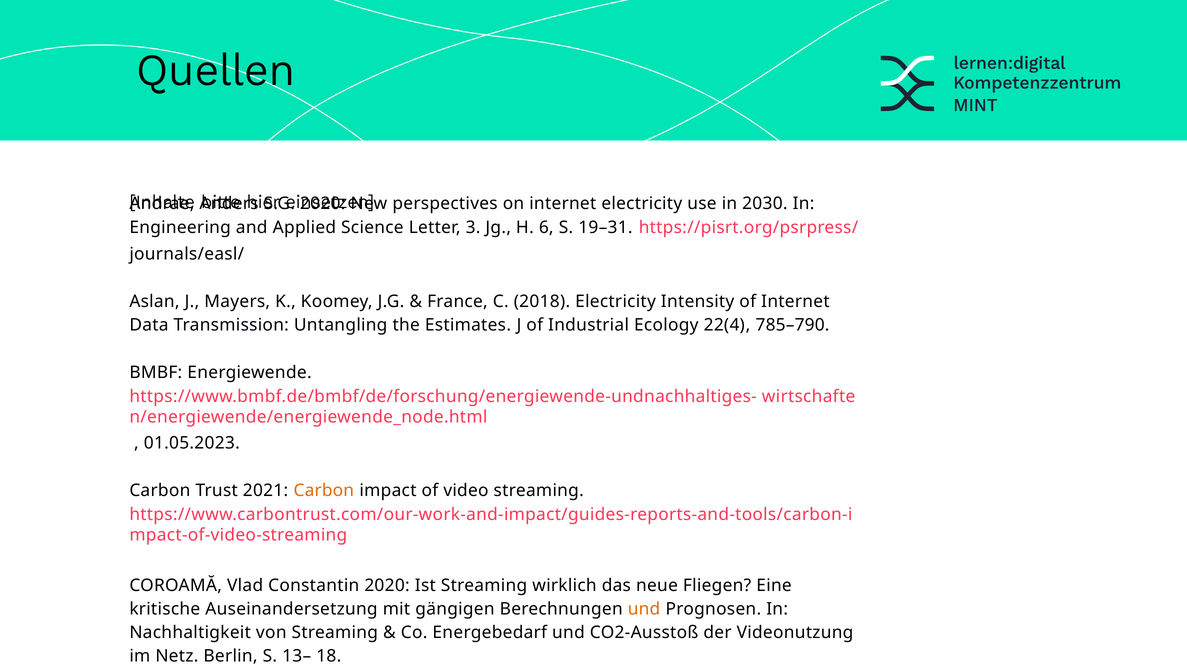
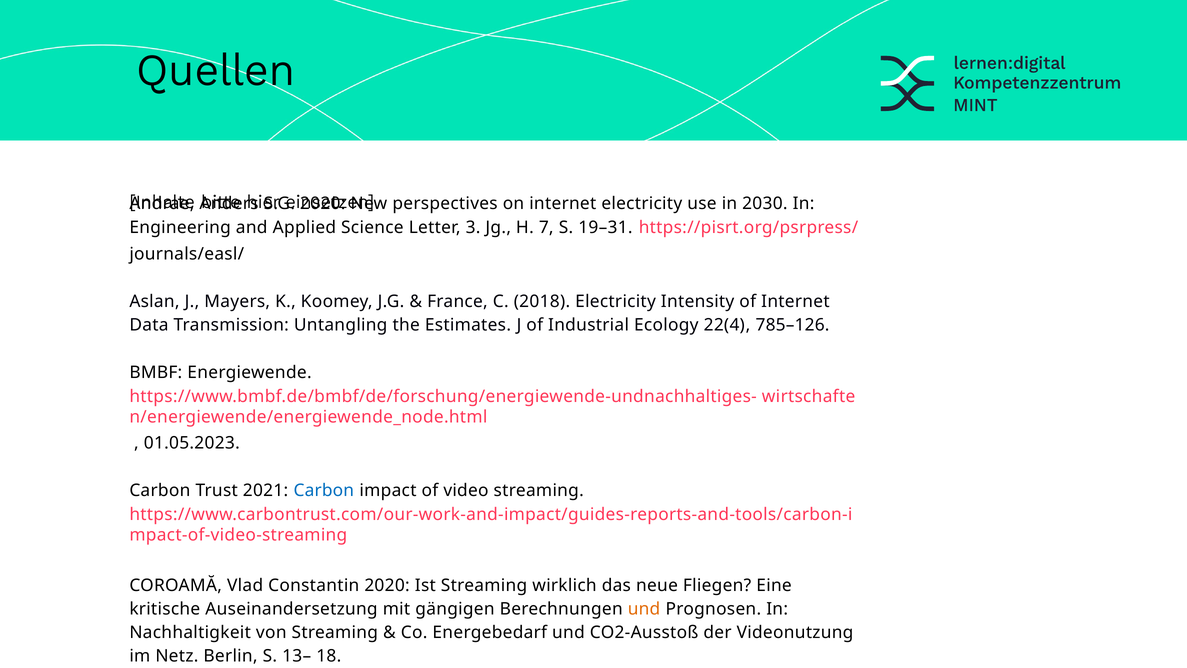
6: 6 -> 7
785–790: 785–790 -> 785–126
Carbon at (324, 491) colour: orange -> blue
